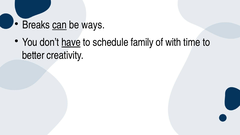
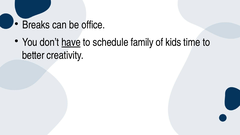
can underline: present -> none
ways: ways -> office
with: with -> kids
